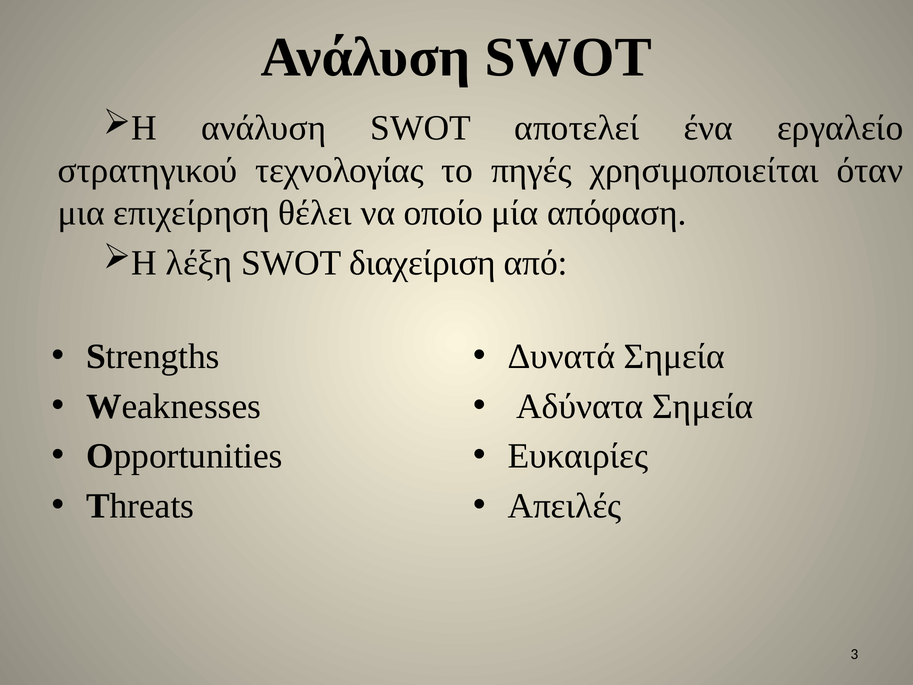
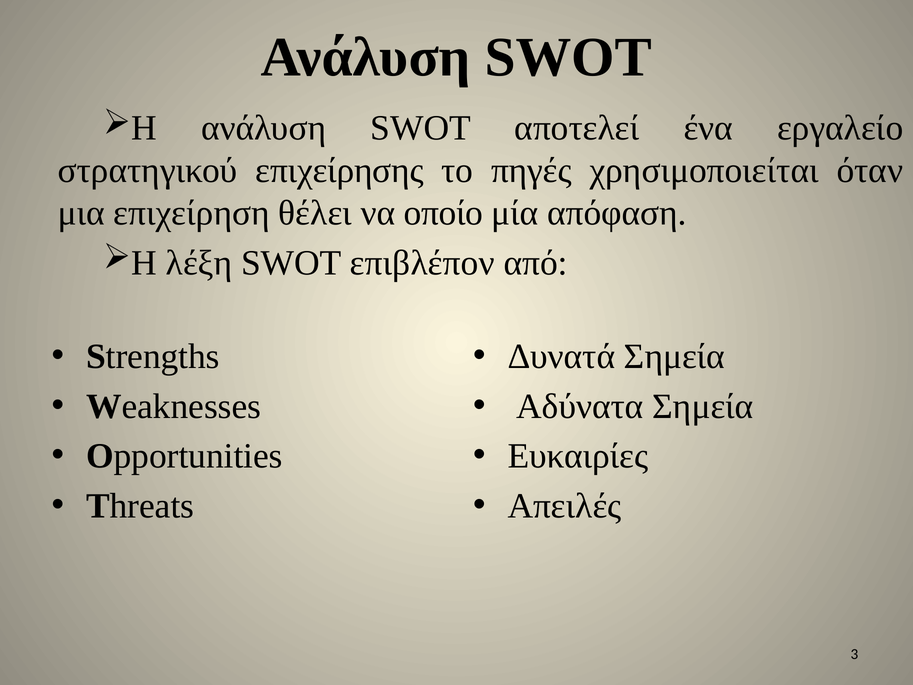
τεχνολογίας: τεχνολογίας -> επιχείρησης
διαχείριση: διαχείριση -> επιβλέπον
